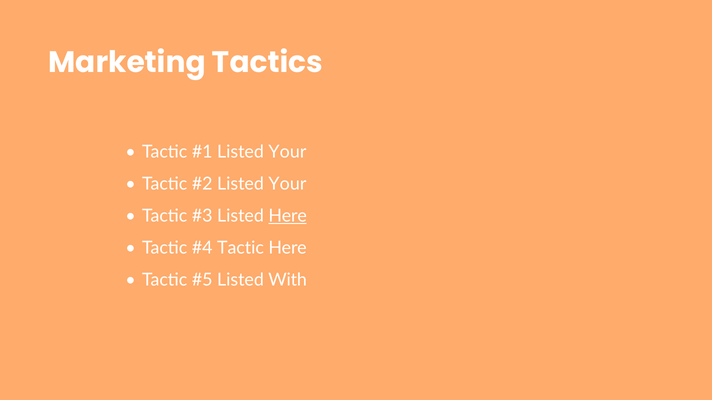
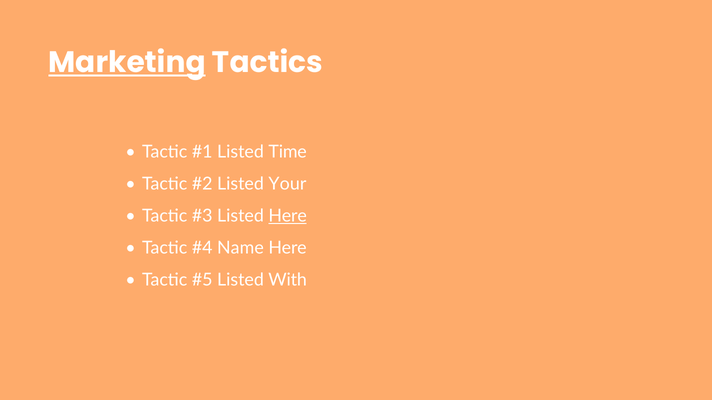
Marketing underline: none -> present
Your at (287, 152): Your -> Time
Tactic at (240, 248): Tactic -> Name
